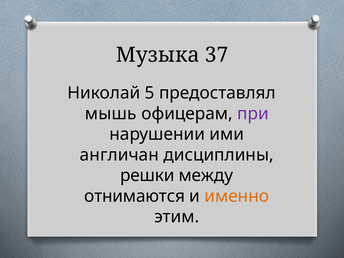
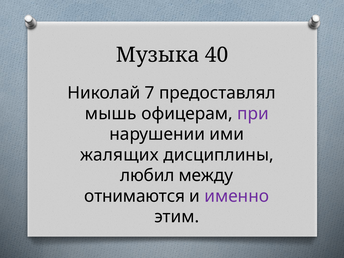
37: 37 -> 40
5: 5 -> 7
англичан: англичан -> жалящих
решки: решки -> любил
именно colour: orange -> purple
